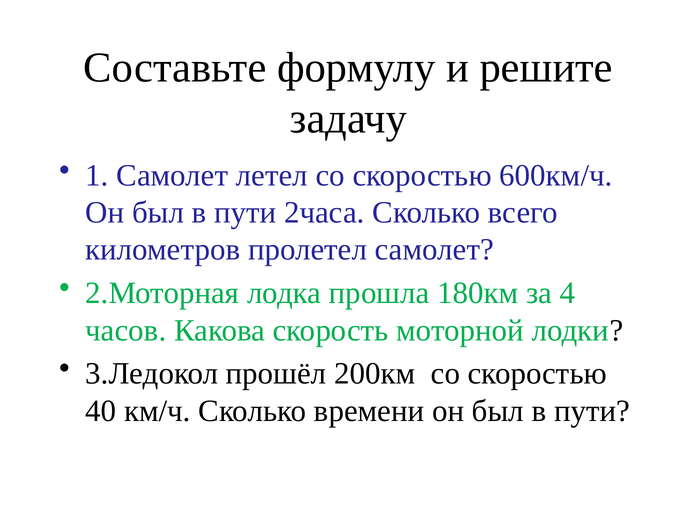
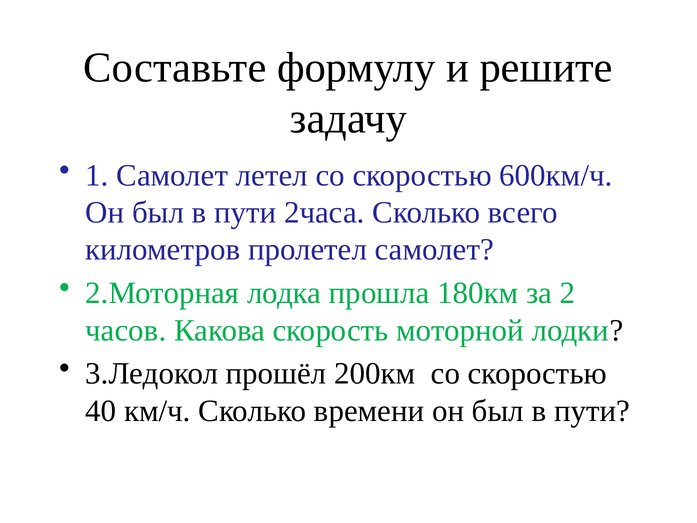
4: 4 -> 2
